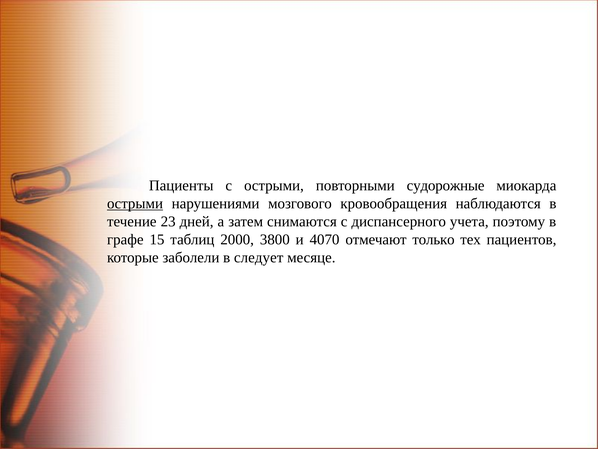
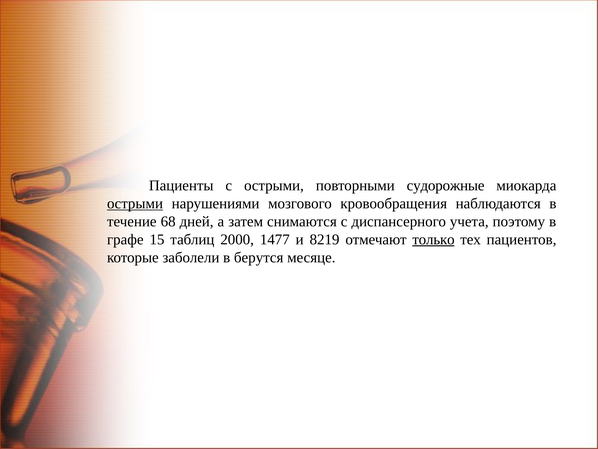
23: 23 -> 68
3800: 3800 -> 1477
4070: 4070 -> 8219
только underline: none -> present
следует: следует -> берутся
